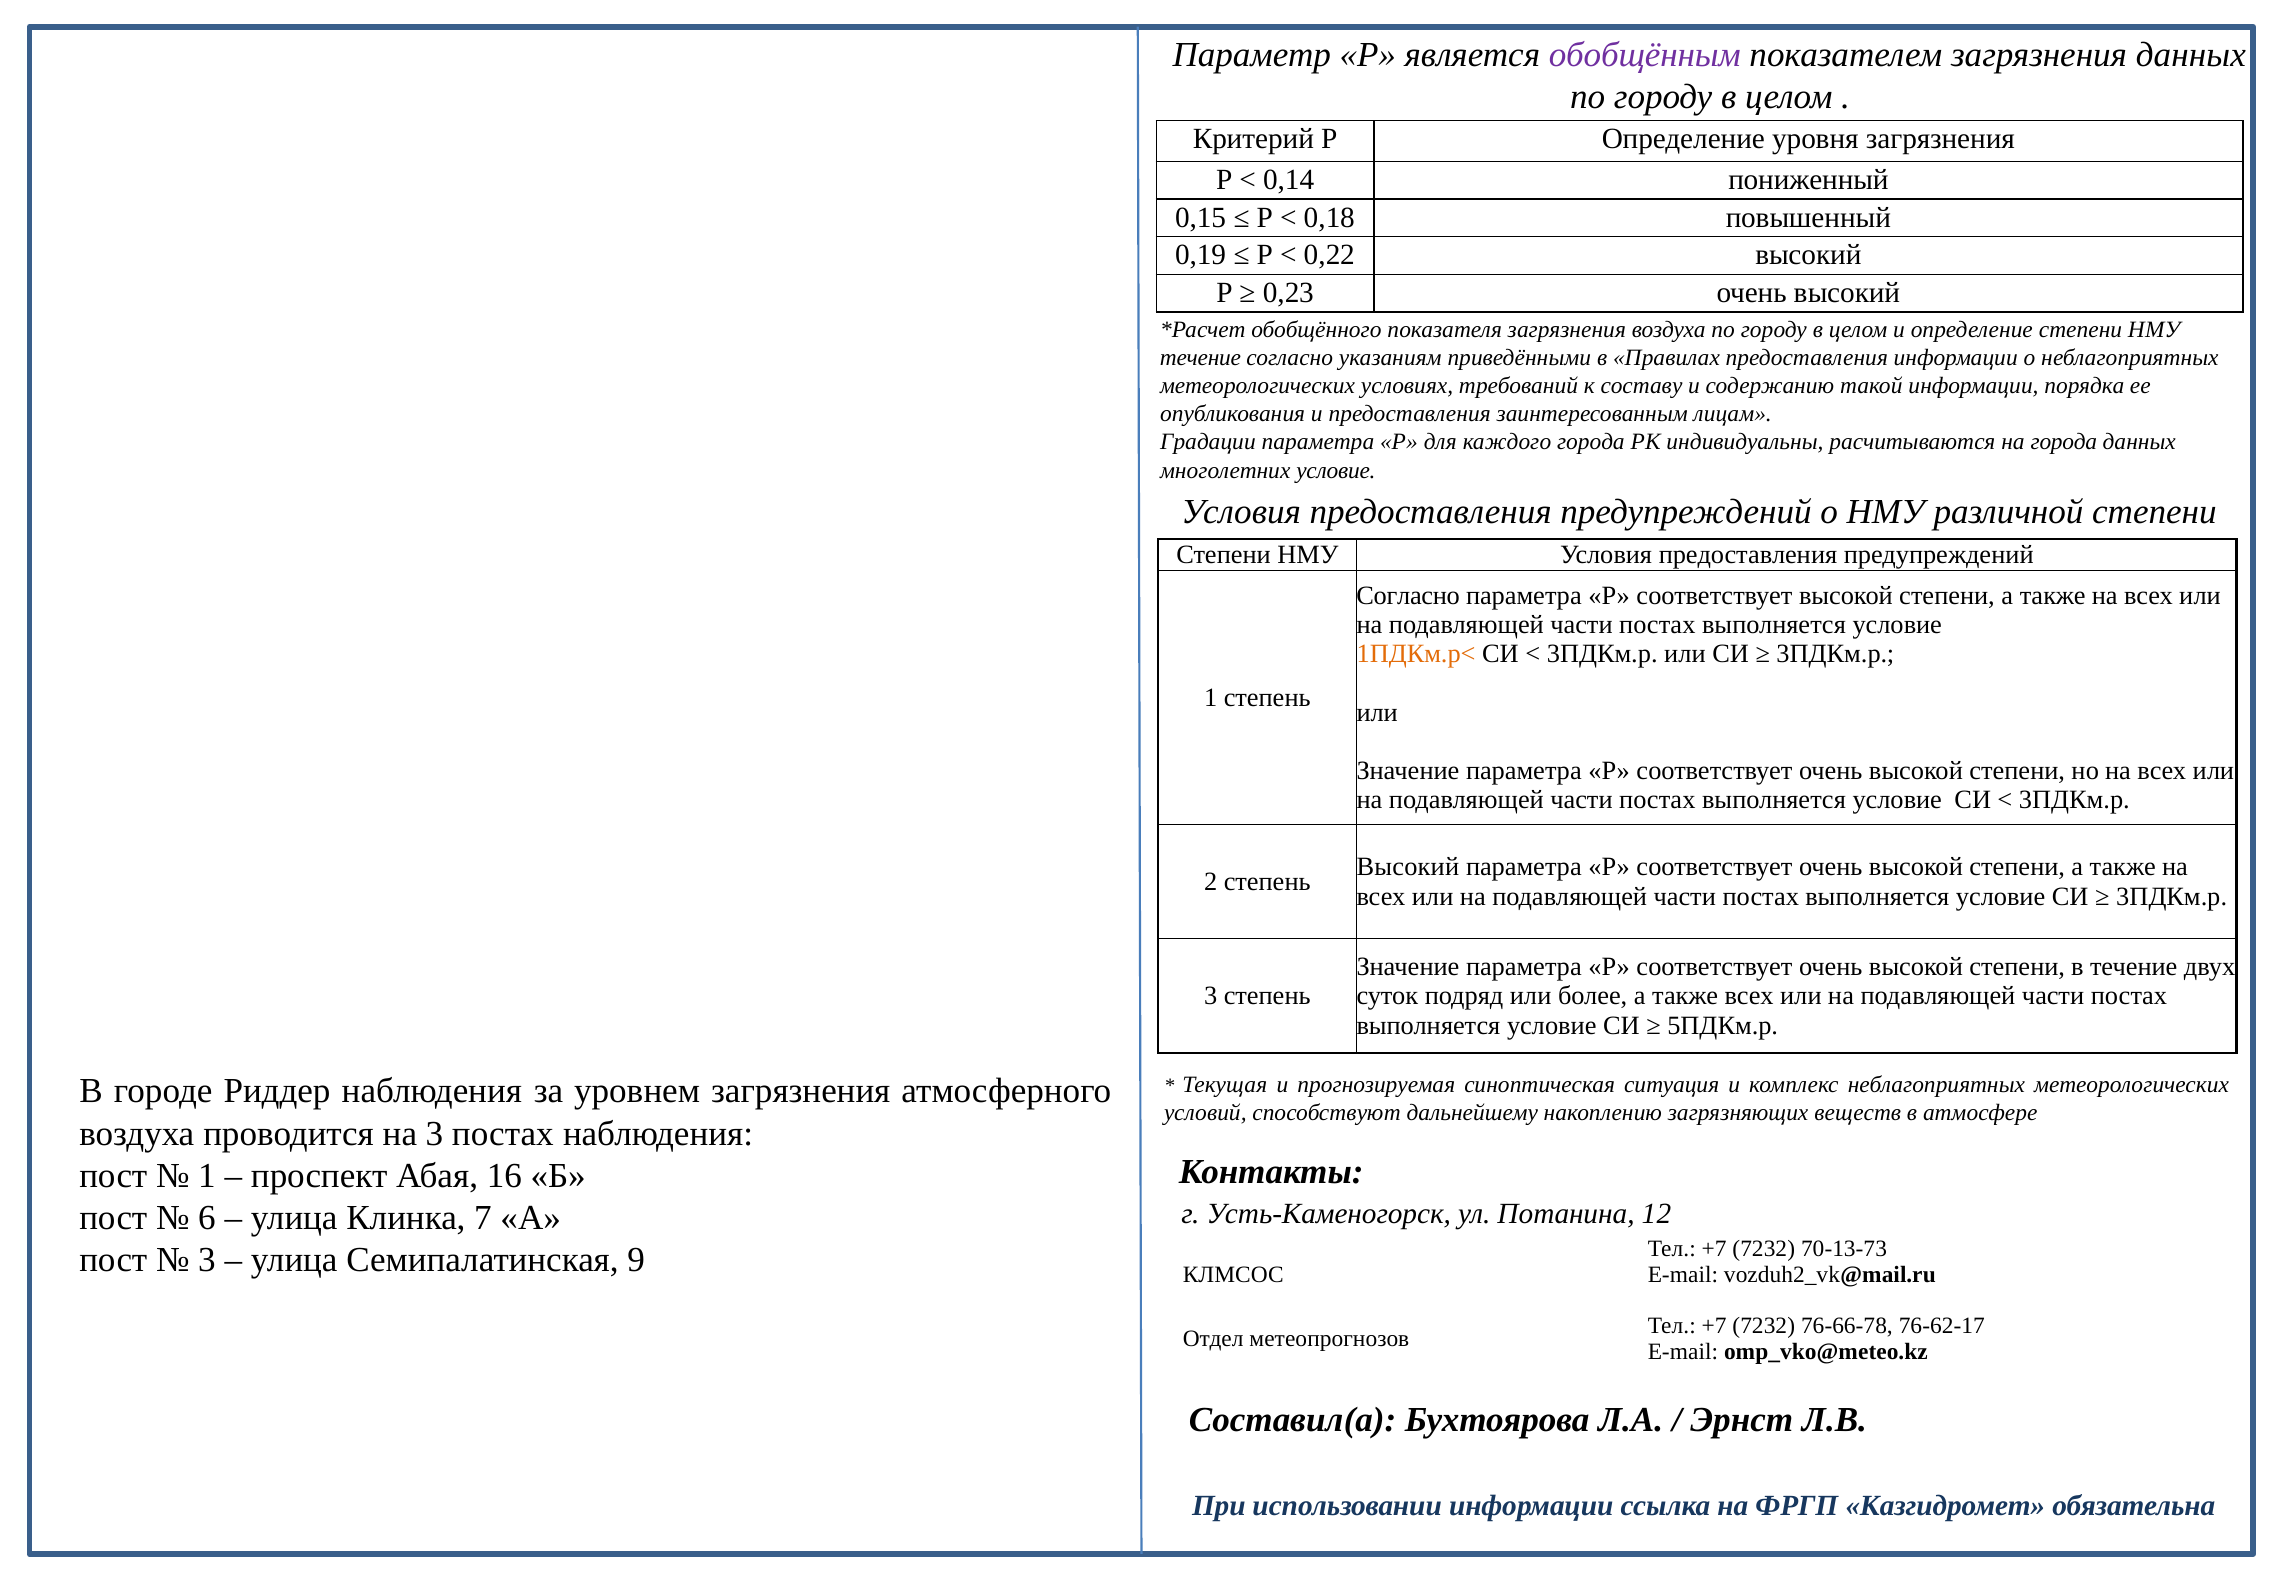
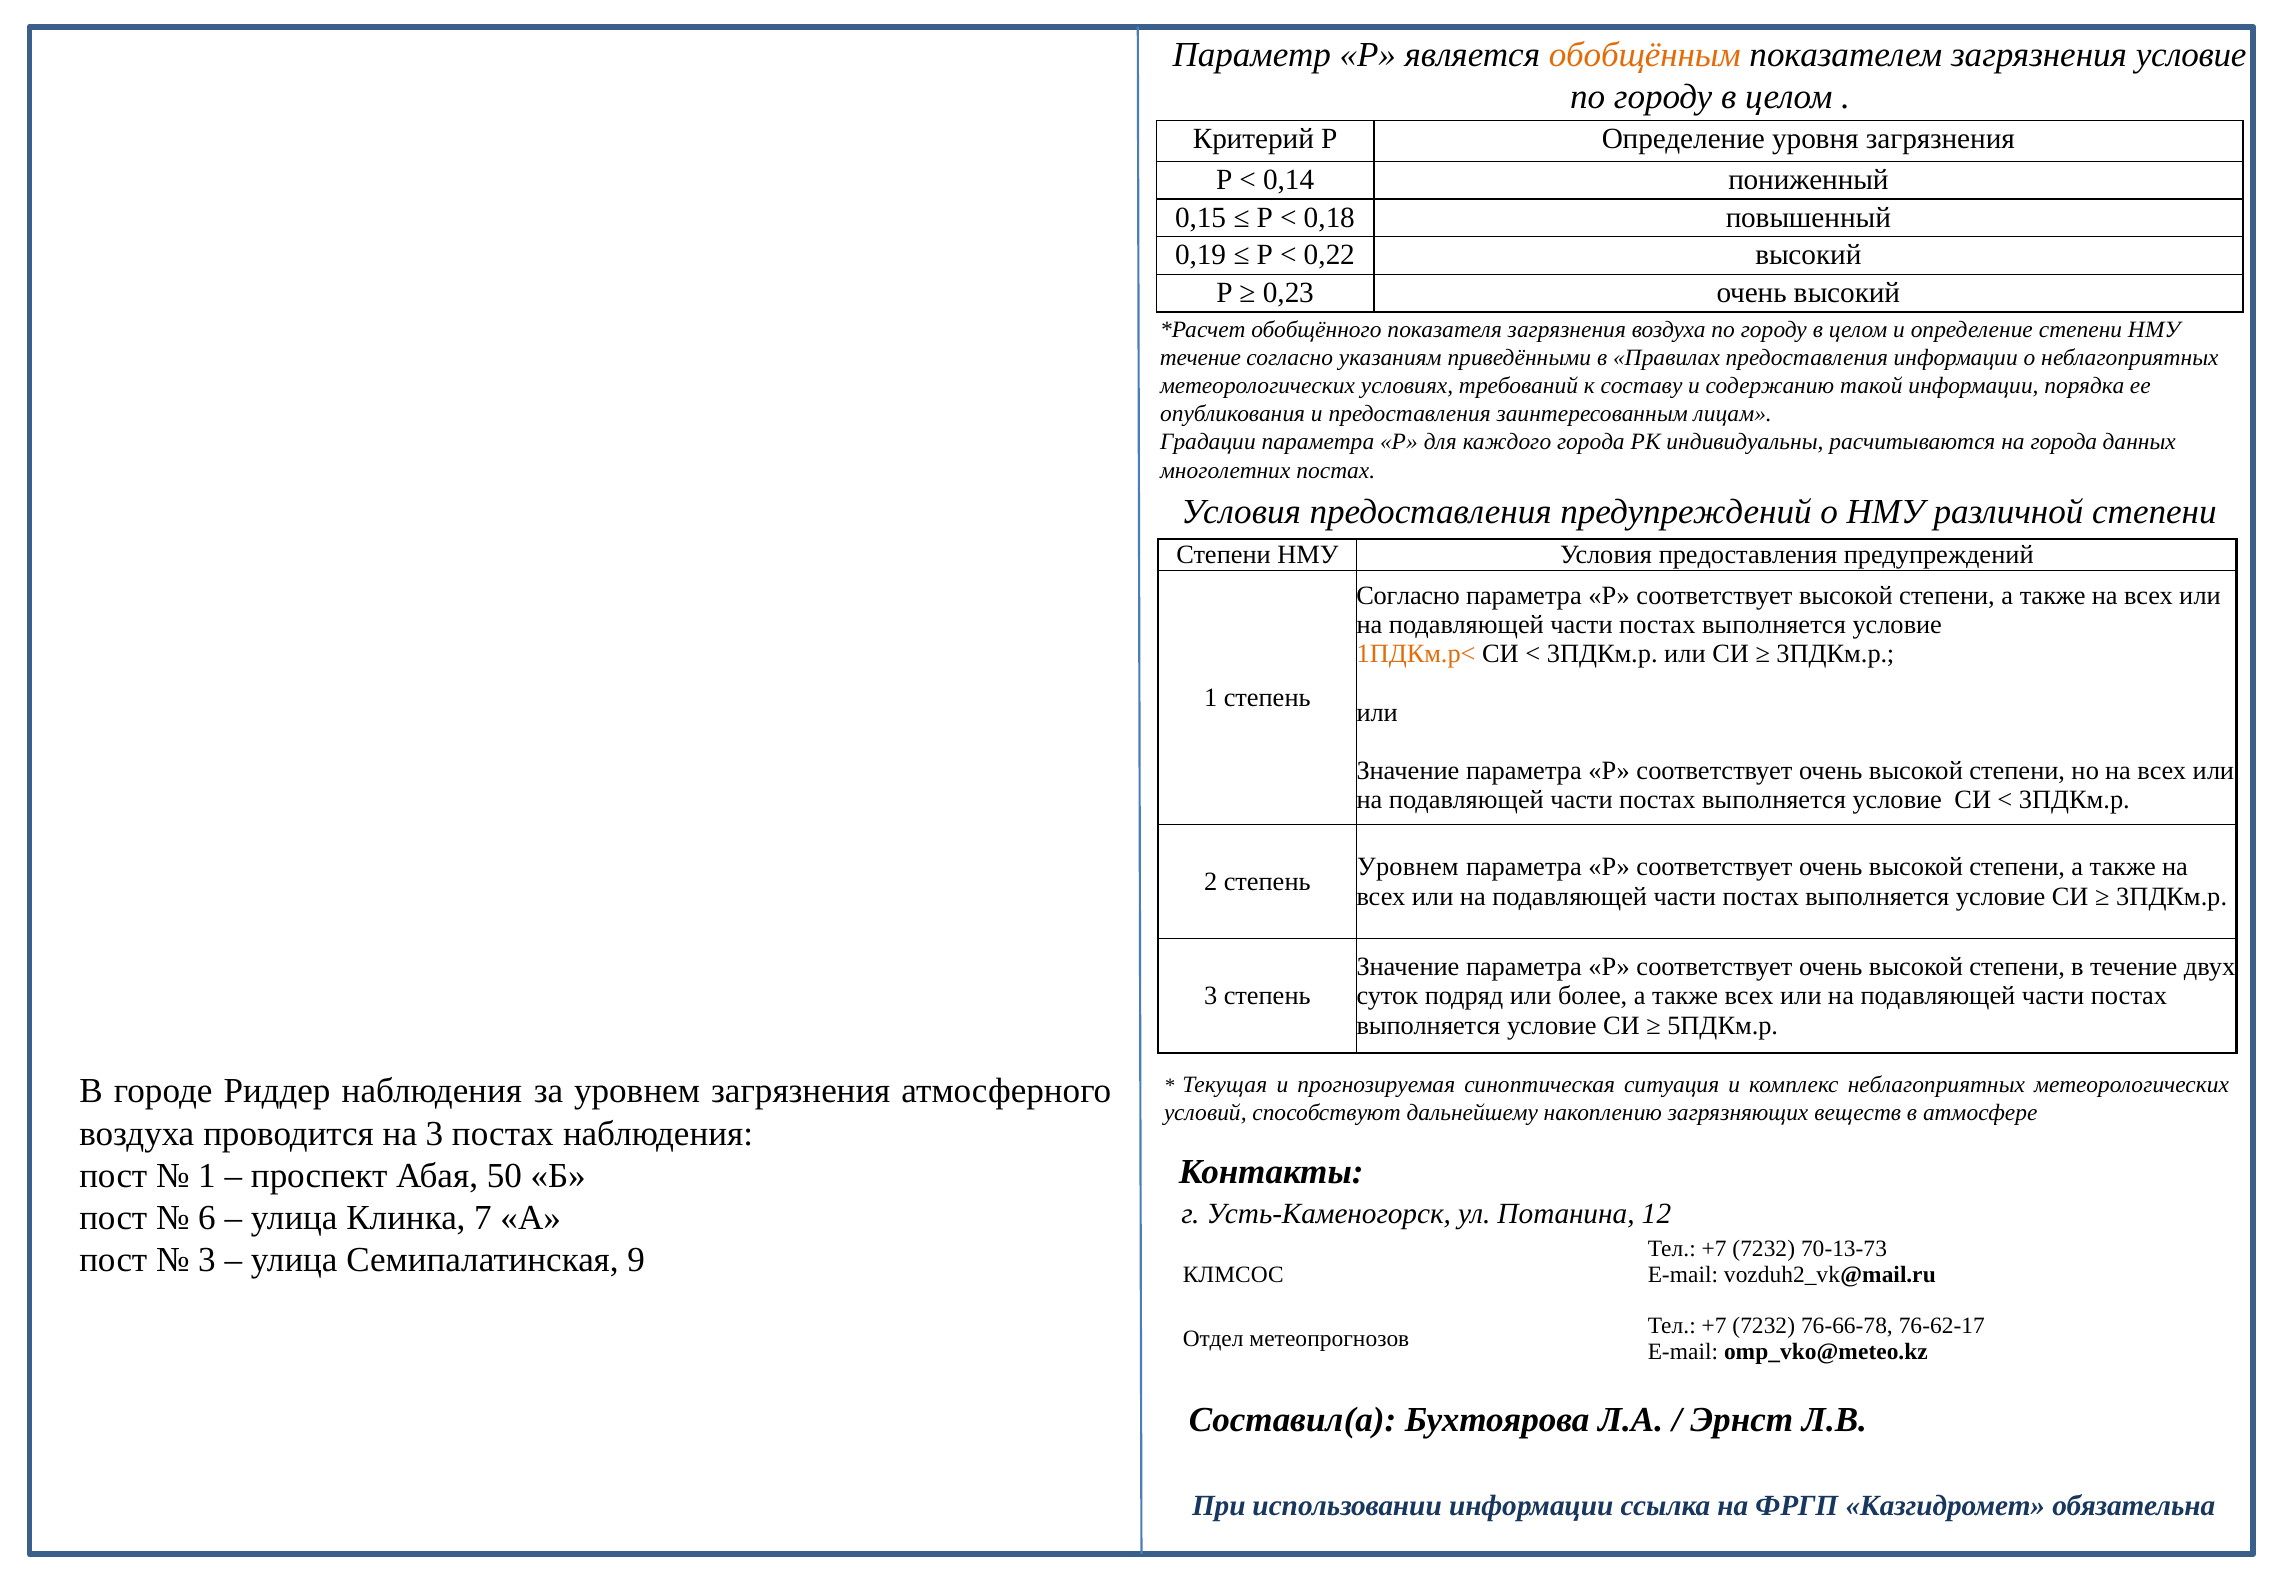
обобщённым colour: purple -> orange
загрязнения данных: данных -> условие
многолетних условие: условие -> постах
Высокий at (1408, 867): Высокий -> Уровнем
16: 16 -> 50
